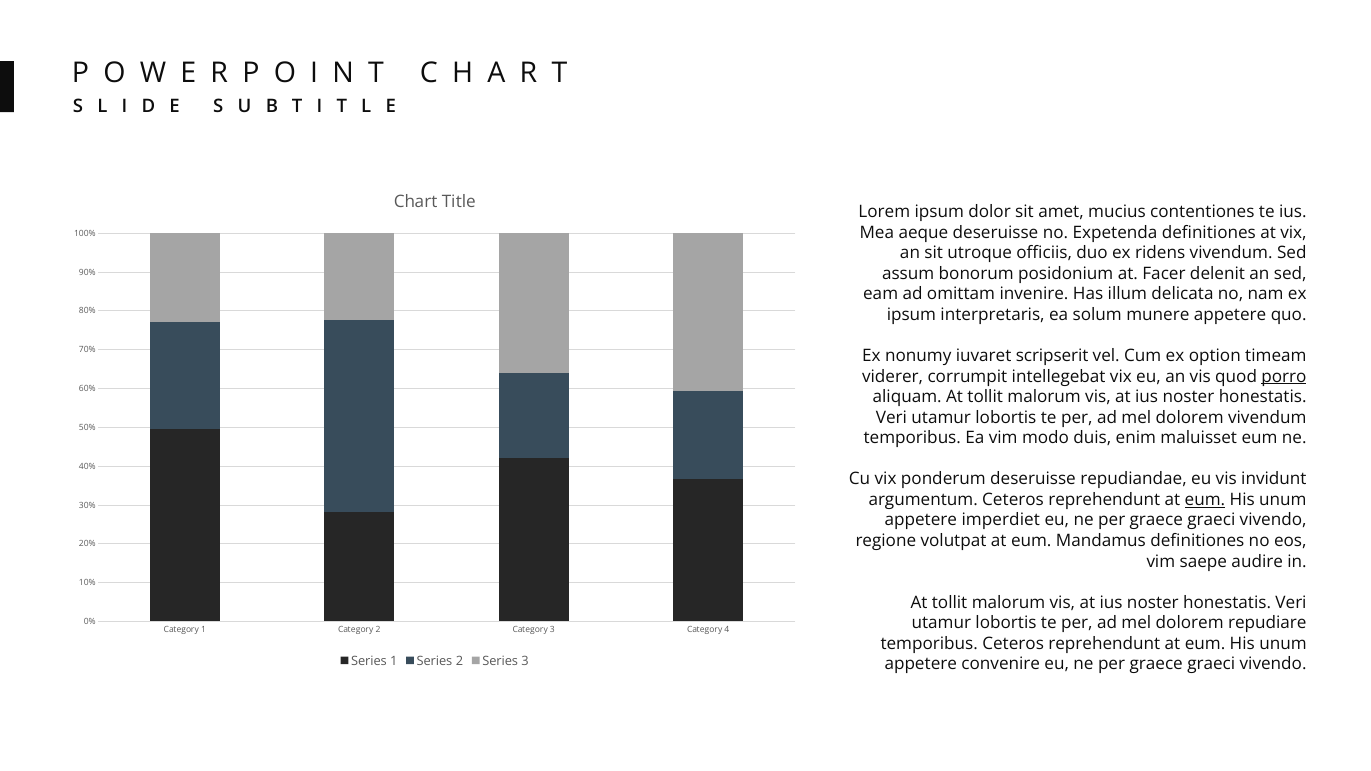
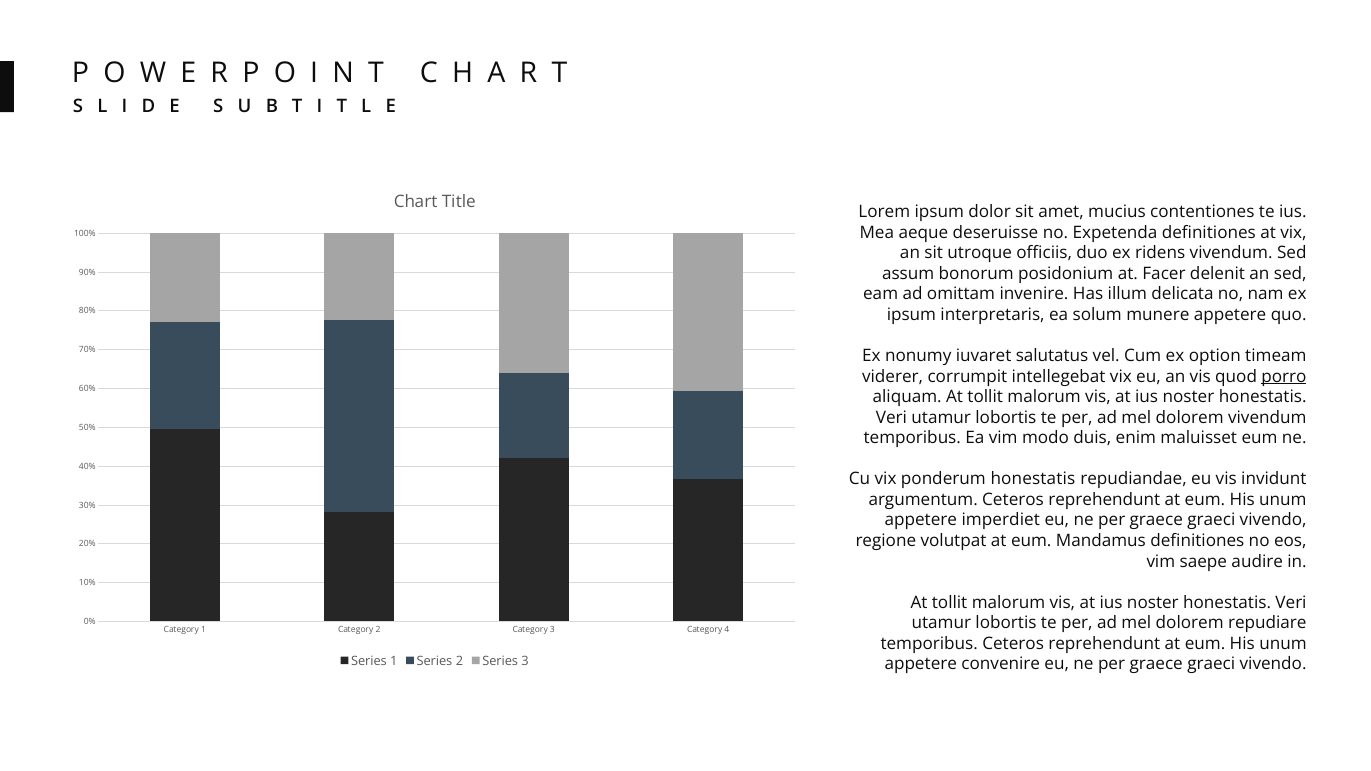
scripserit: scripserit -> salutatus
ponderum deseruisse: deseruisse -> honestatis
eum at (1205, 500) underline: present -> none
